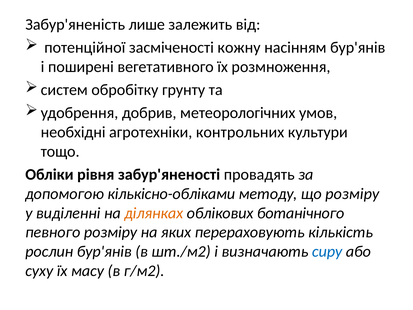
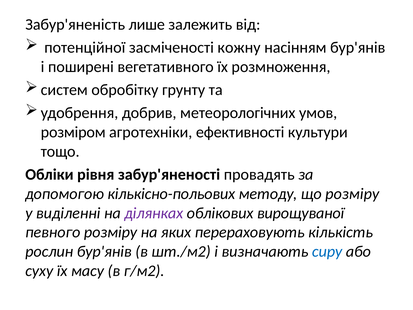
необхідні: необхідні -> розміром
контрольних: контрольних -> ефективності
кількісно-обліками: кількісно-обліками -> кількісно-польових
ділянках colour: orange -> purple
ботанічного: ботанічного -> вирощуваної
